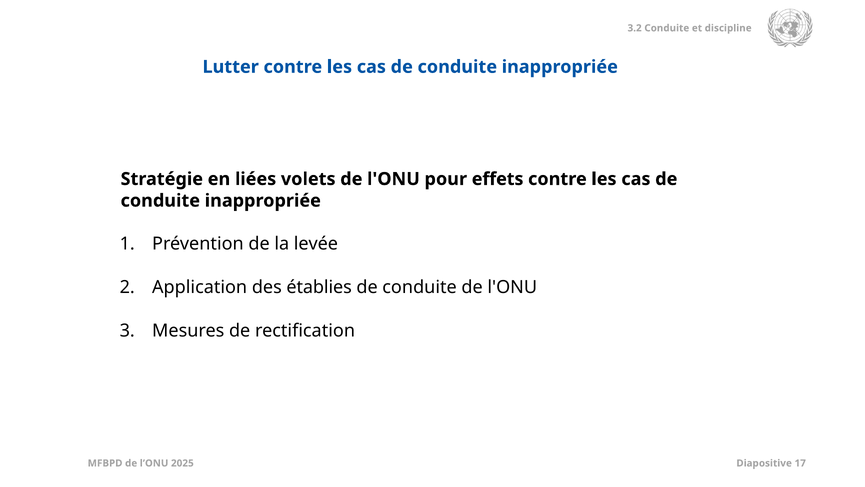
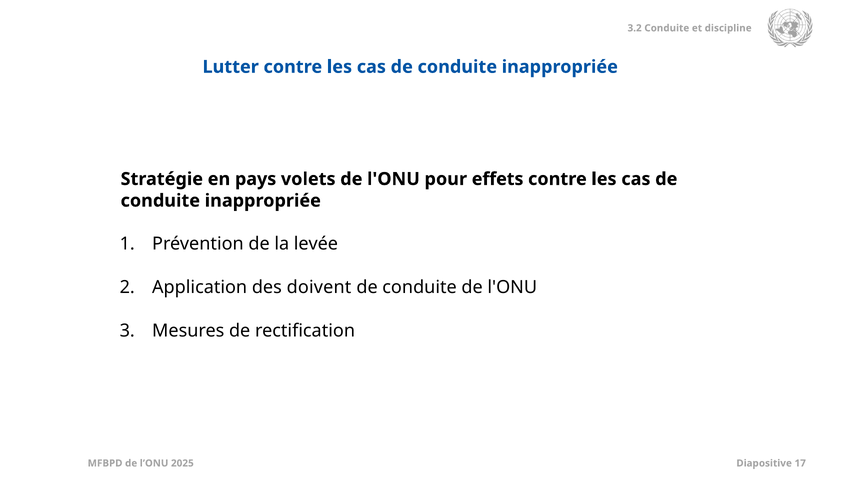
liées: liées -> pays
établies: établies -> doivent
